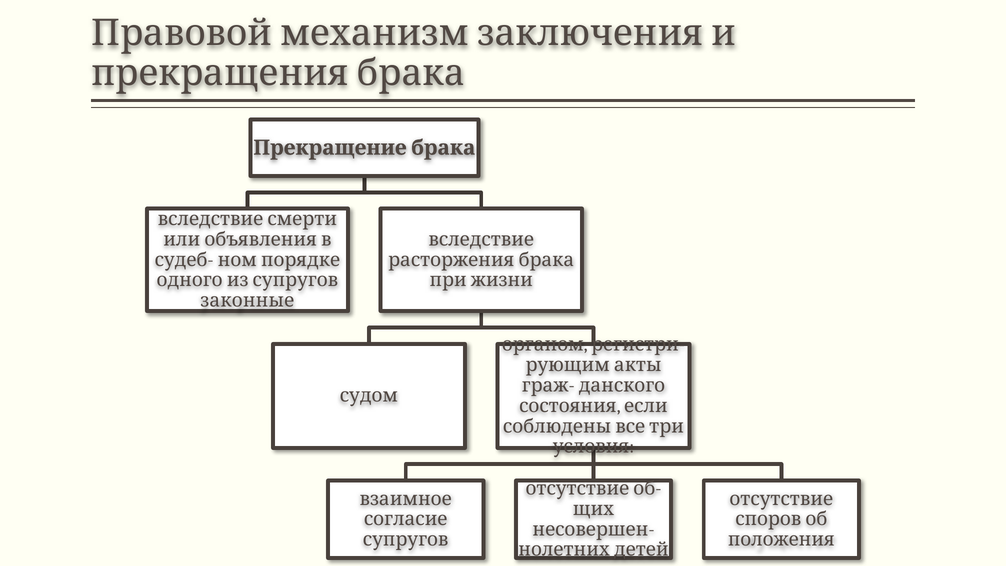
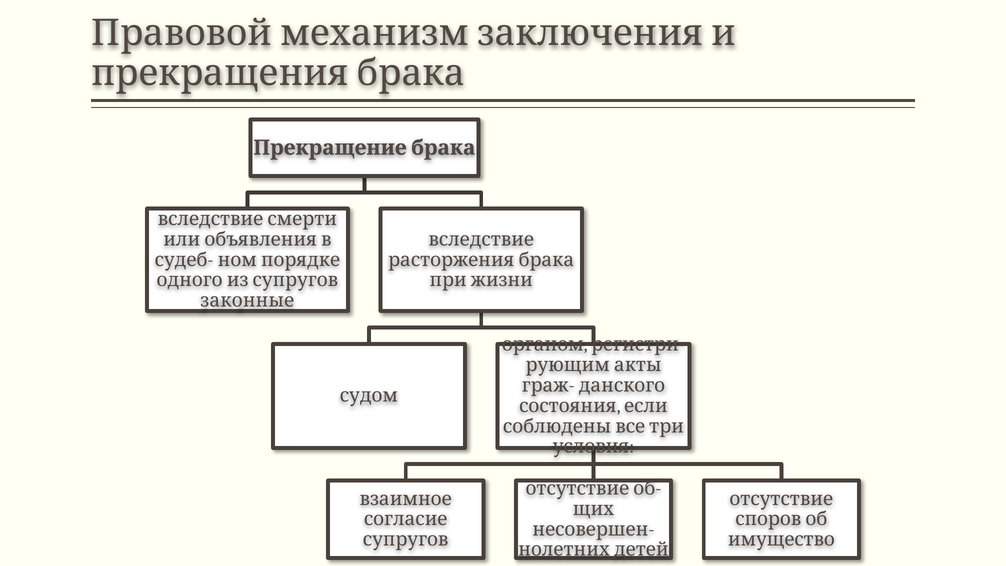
положения: положения -> имущество
